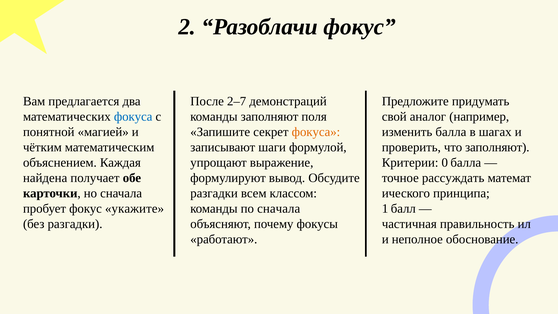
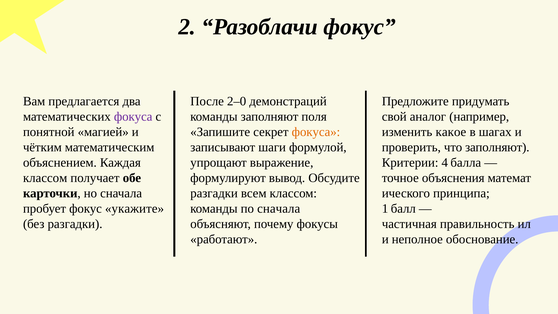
2–7: 2–7 -> 2–0
фокуса at (133, 117) colour: blue -> purple
изменить балла: балла -> какое
0: 0 -> 4
найдена at (45, 178): найдена -> классом
рассуждать: рассуждать -> объяснения
